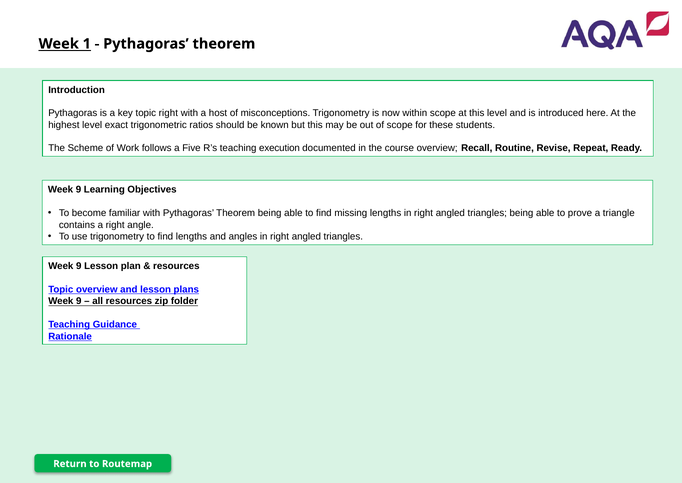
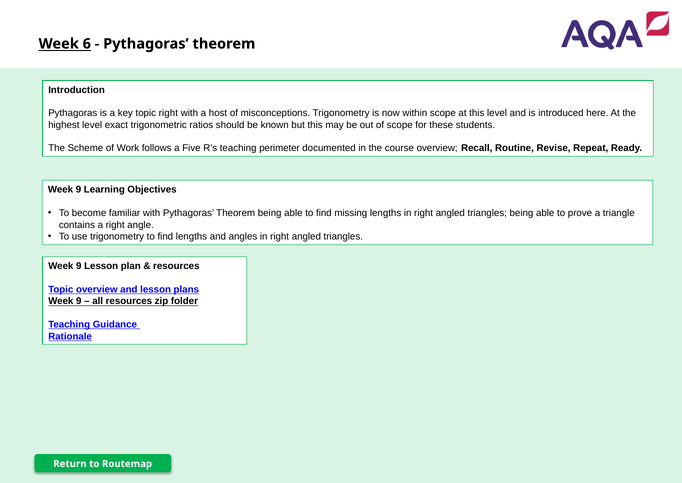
1: 1 -> 6
execution: execution -> perimeter
